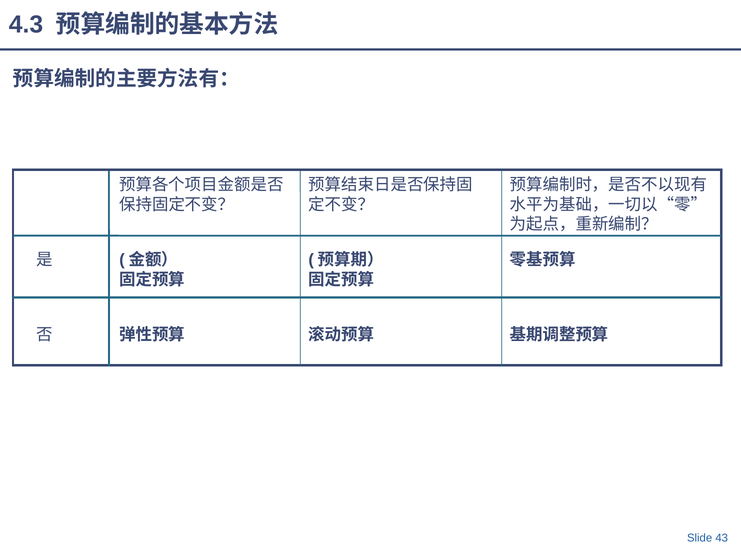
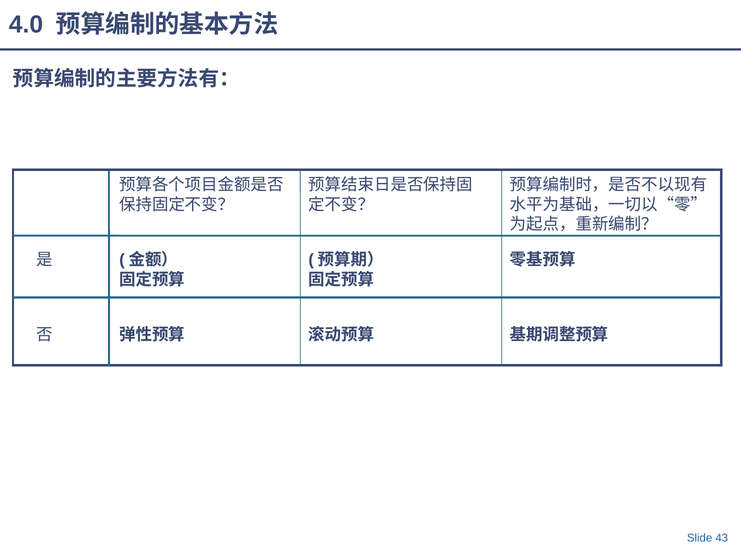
4.3: 4.3 -> 4.0
